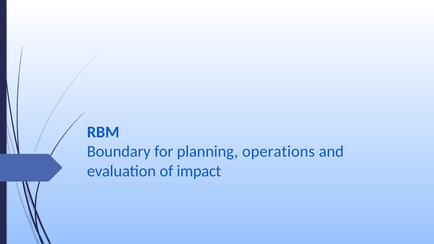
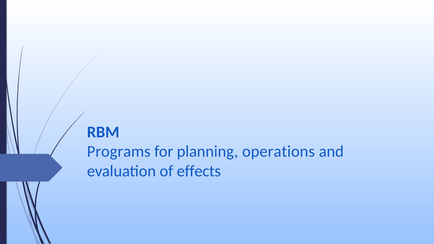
Boundary: Boundary -> Programs
impact: impact -> effects
